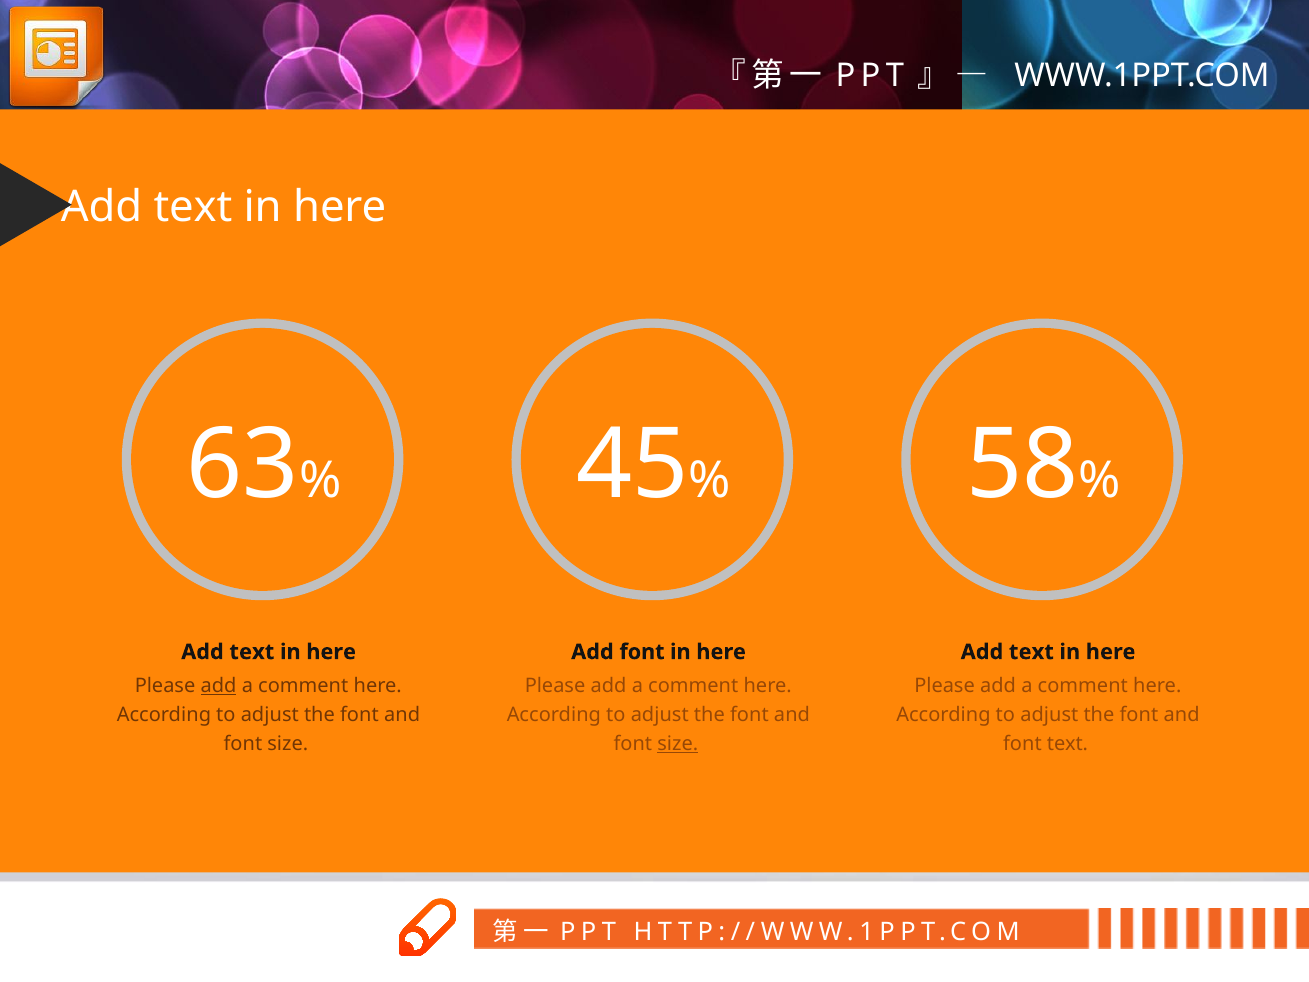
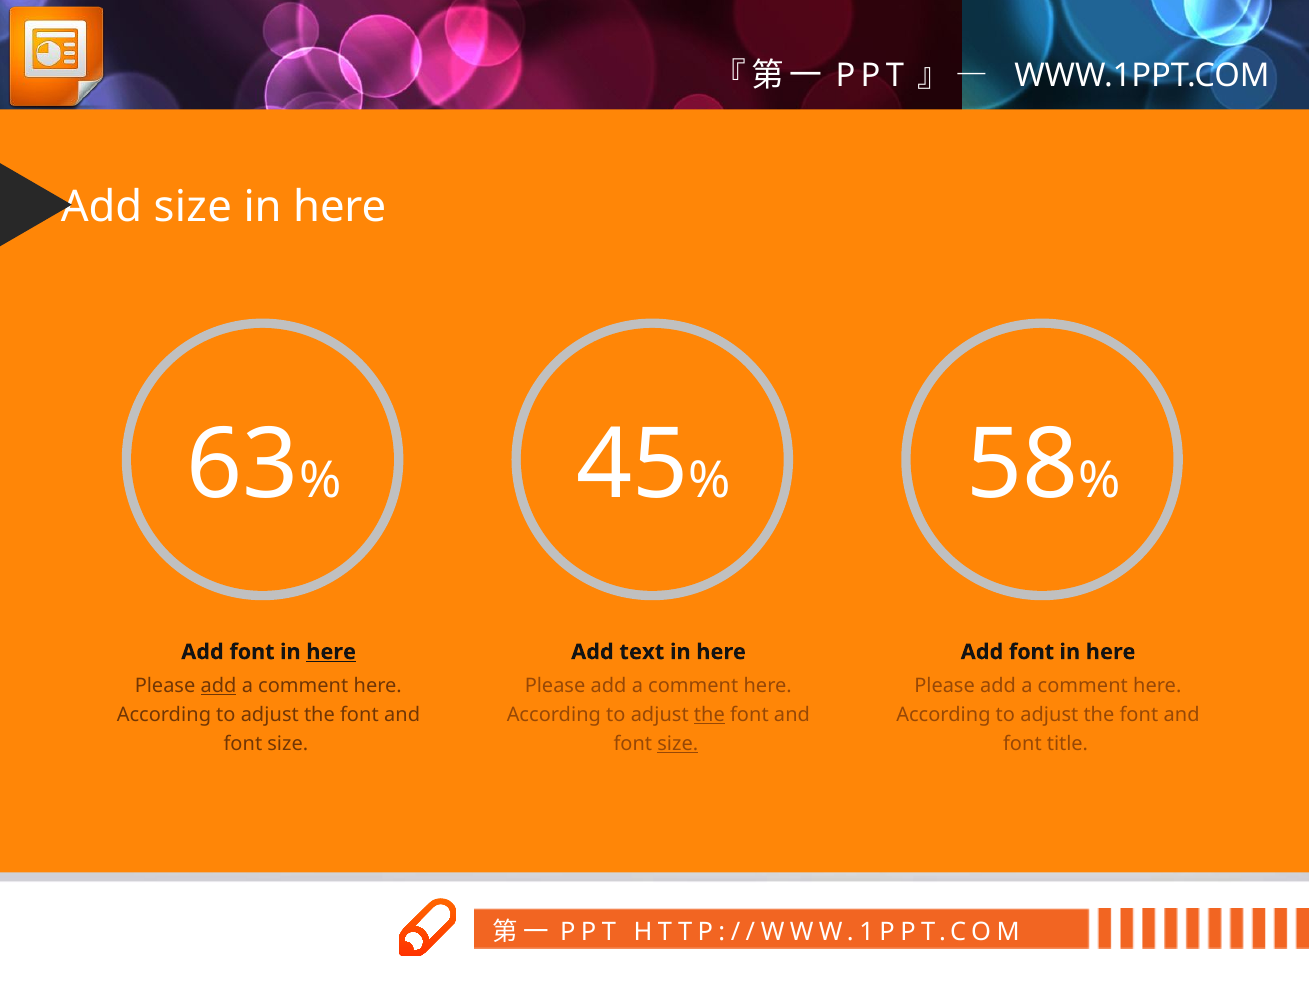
text at (193, 207): text -> size
text at (252, 652): text -> font
here at (331, 652) underline: none -> present
Add font: font -> text
text at (1031, 652): text -> font
the at (709, 714) underline: none -> present
font text: text -> title
